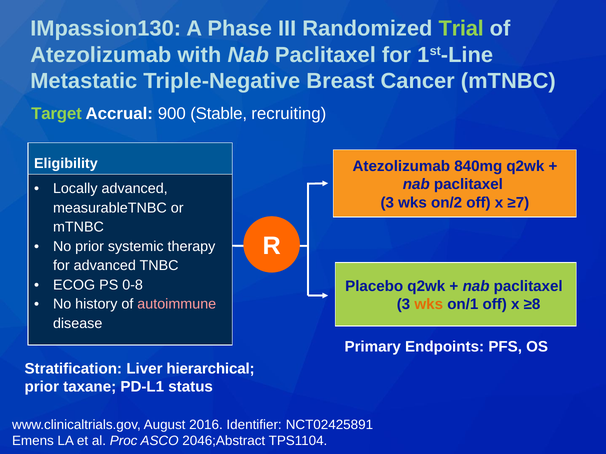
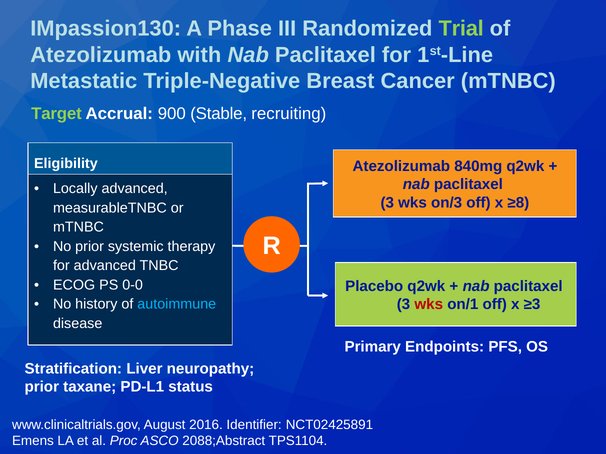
on/2: on/2 -> on/3
≥7: ≥7 -> ≥8
0-8: 0-8 -> 0-0
wks at (429, 305) colour: orange -> red
≥8: ≥8 -> ≥3
autoimmune colour: pink -> light blue
hierarchical: hierarchical -> neuropathy
2046;Abstract: 2046;Abstract -> 2088;Abstract
